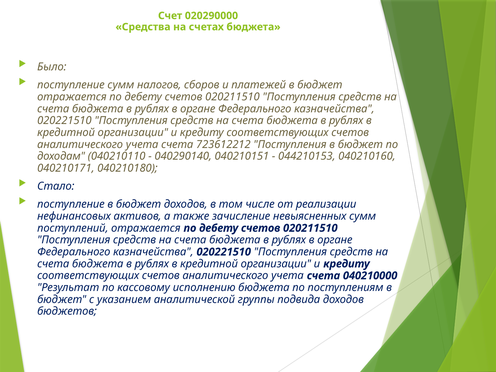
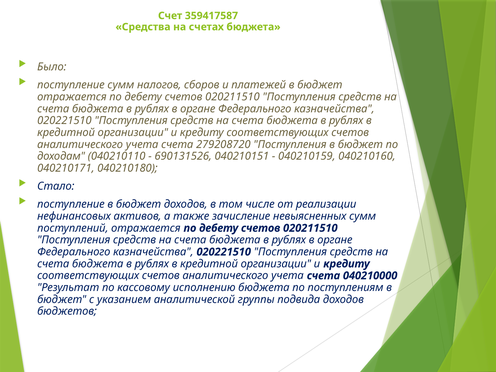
020290000: 020290000 -> 359417587
723612212: 723612212 -> 279208720
040290140: 040290140 -> 690131526
044210153: 044210153 -> 040210159
